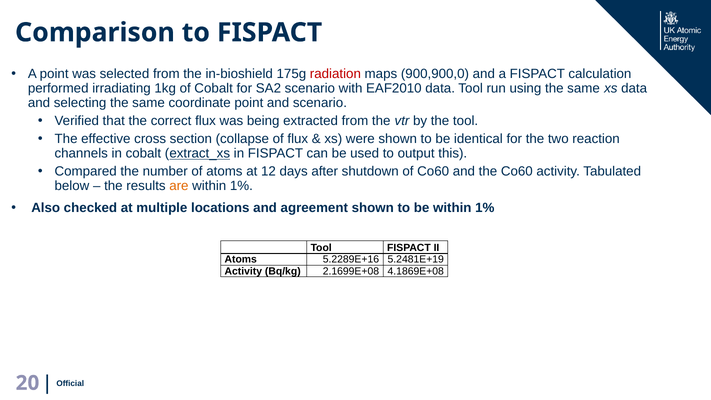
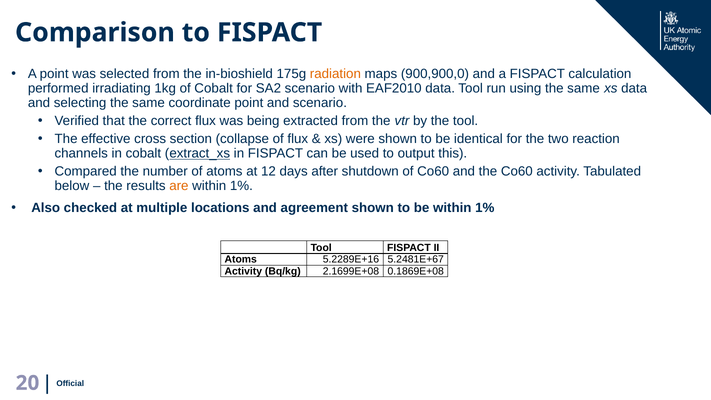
radiation colour: red -> orange
5.2481E+19: 5.2481E+19 -> 5.2481E+67
4.1869E+08: 4.1869E+08 -> 0.1869E+08
